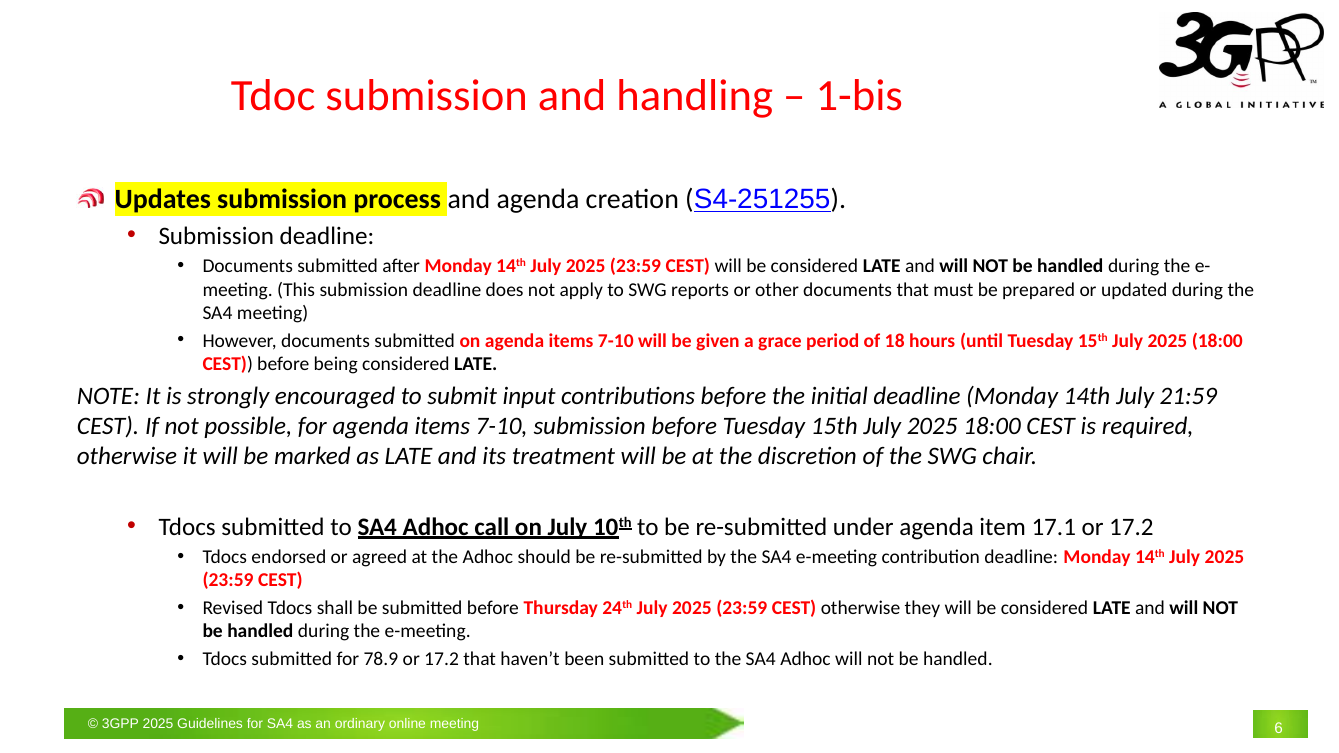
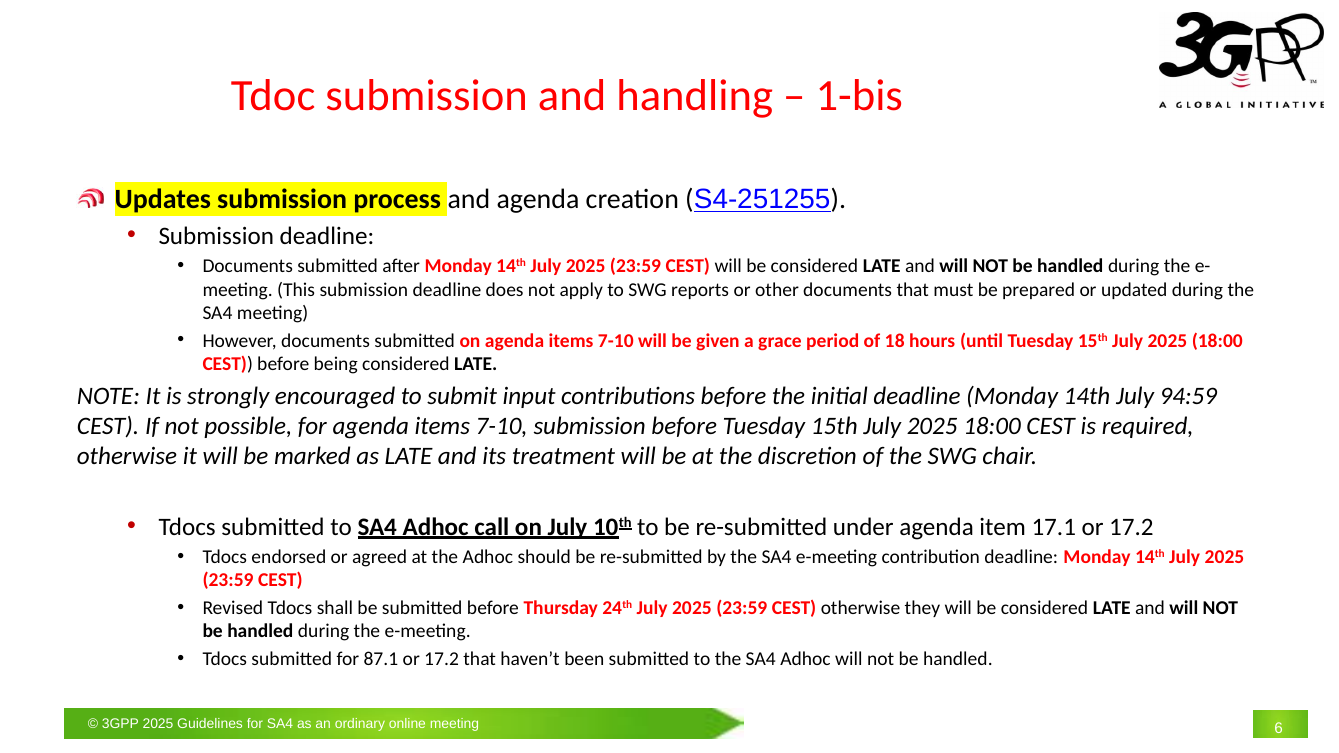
21:59: 21:59 -> 94:59
78.9: 78.9 -> 87.1
